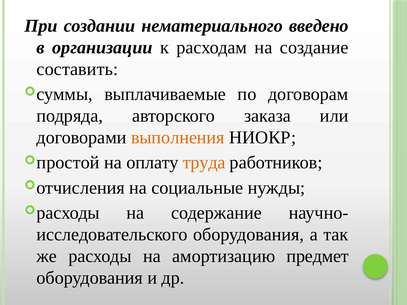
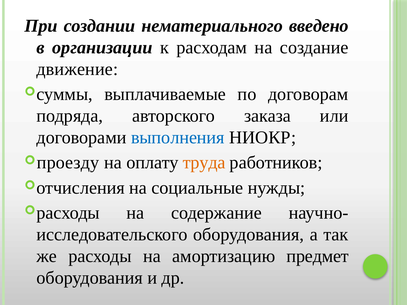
составить: составить -> движение
выполнения colour: orange -> blue
простой: простой -> проезду
